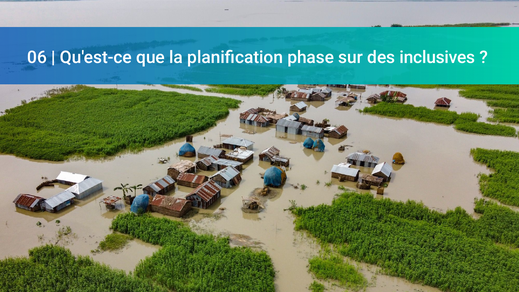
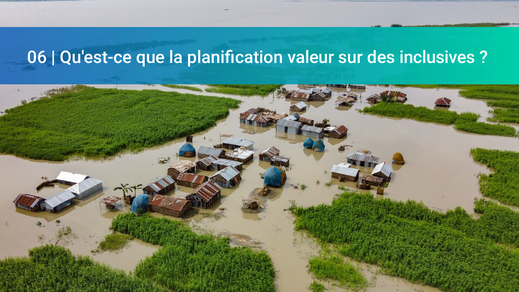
phase: phase -> valeur
